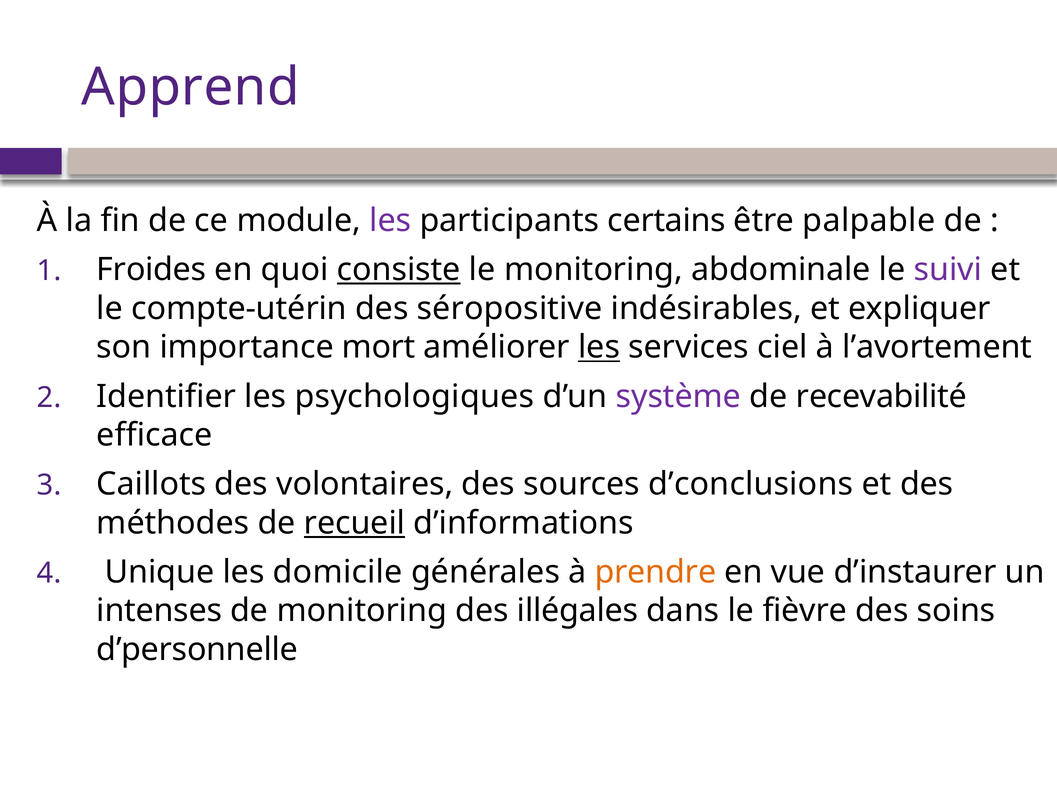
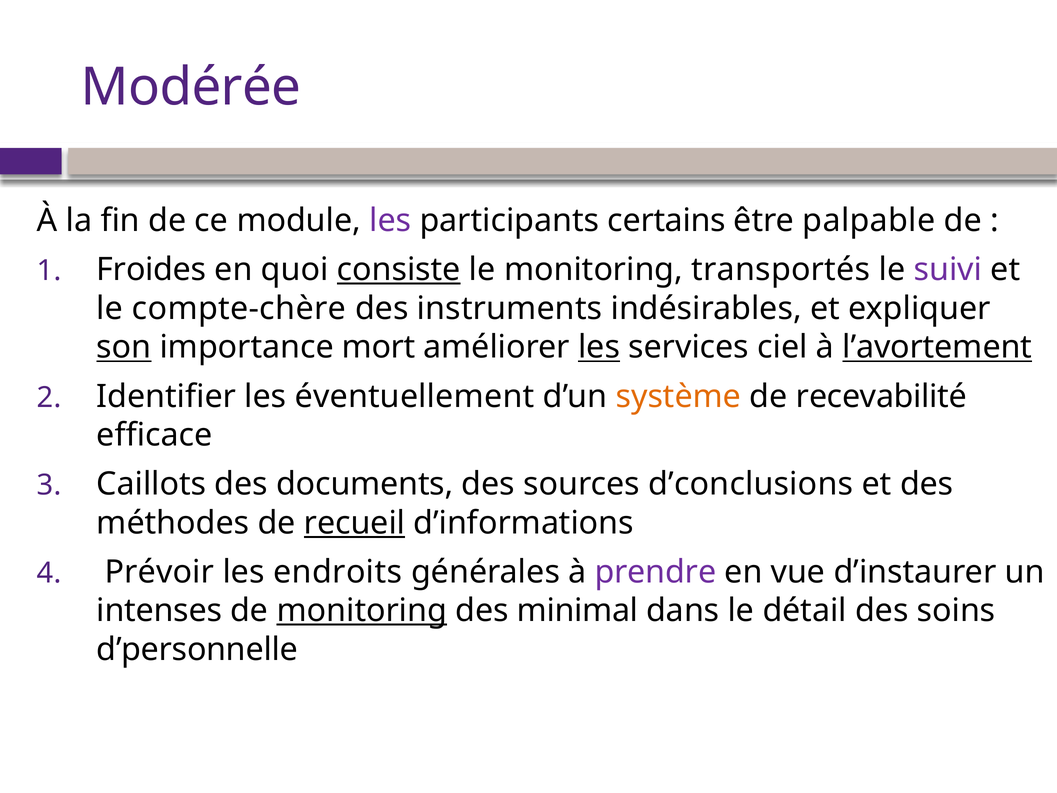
Apprend: Apprend -> Modérée
abdominale: abdominale -> transportés
compte-utérin: compte-utérin -> compte-chère
séropositive: séropositive -> instruments
son underline: none -> present
l’avortement underline: none -> present
psychologiques: psychologiques -> éventuellement
système colour: purple -> orange
volontaires: volontaires -> documents
Unique: Unique -> Prévoir
domicile: domicile -> endroits
prendre colour: orange -> purple
monitoring at (362, 611) underline: none -> present
illégales: illégales -> minimal
fièvre: fièvre -> détail
